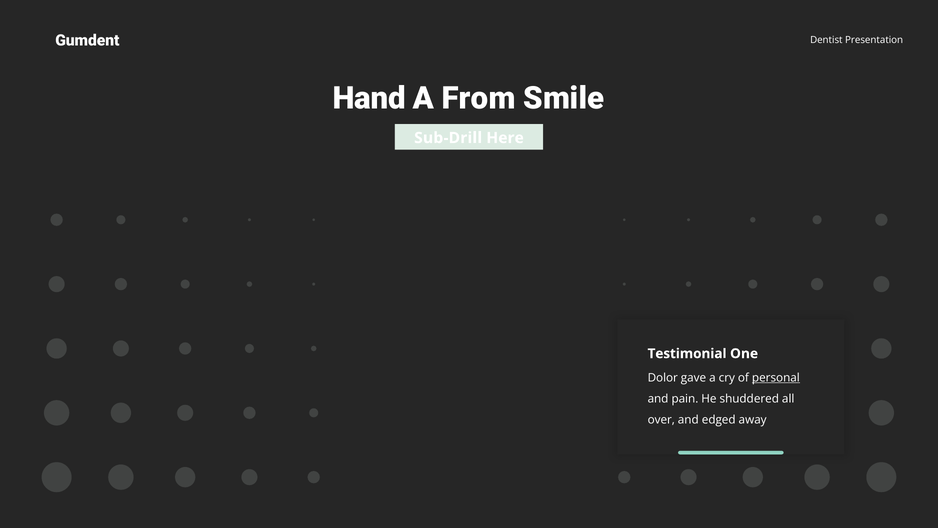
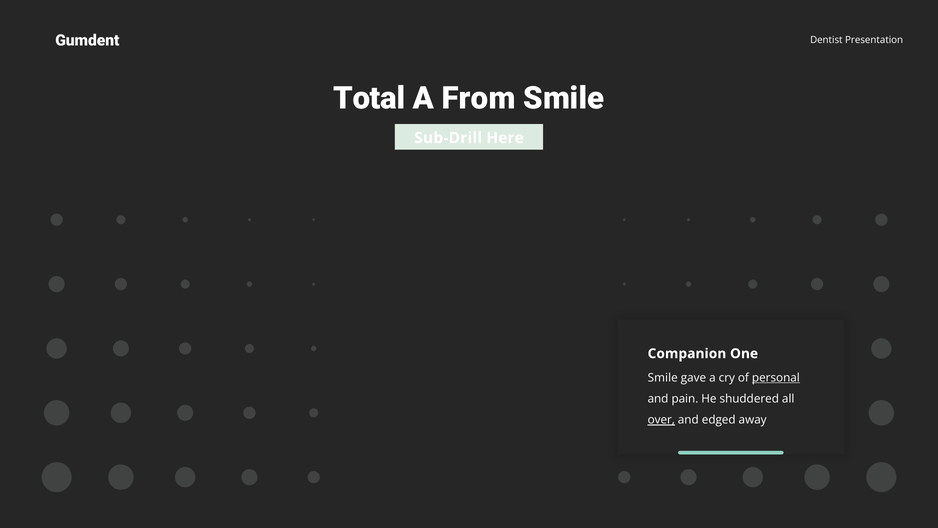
Hand: Hand -> Total
Testimonial: Testimonial -> Companion
Dolor at (663, 378): Dolor -> Smile
over underline: none -> present
